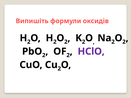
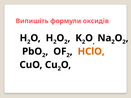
HClO colour: purple -> orange
